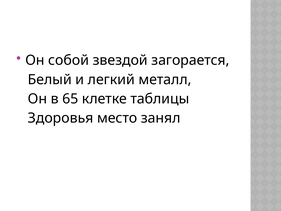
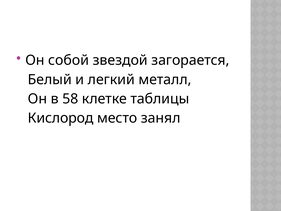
65: 65 -> 58
Здоровья: Здоровья -> Кислород
